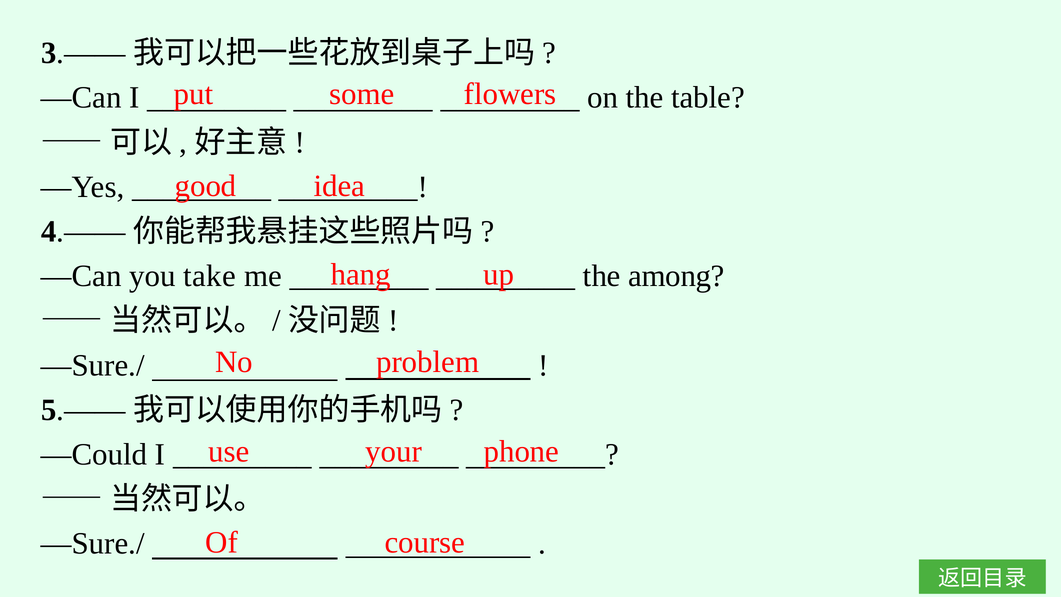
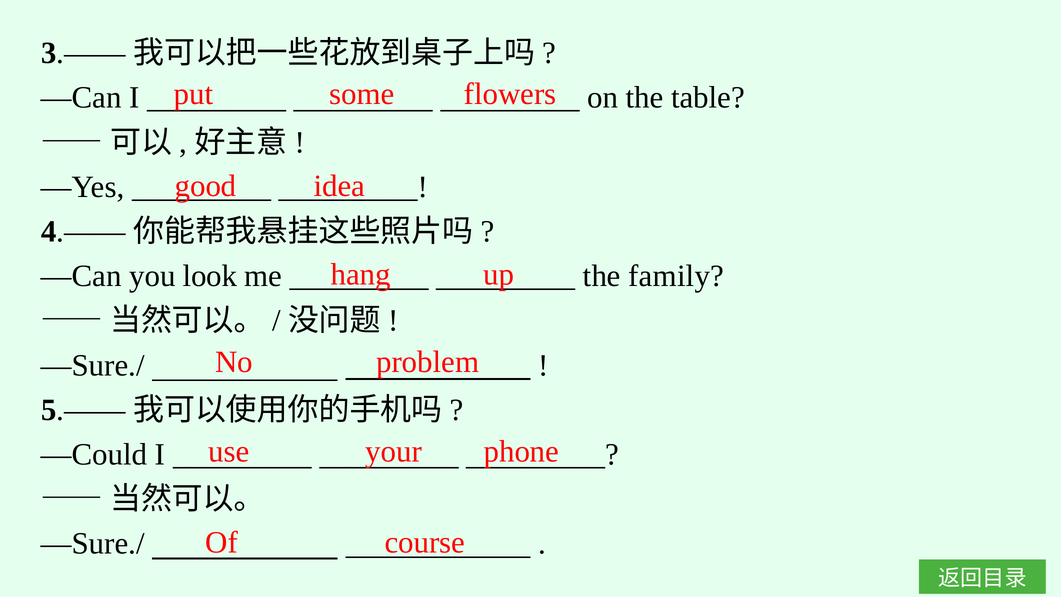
take: take -> look
among: among -> family
